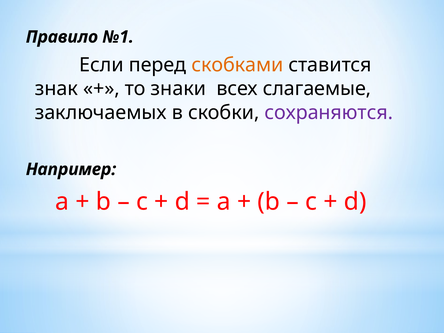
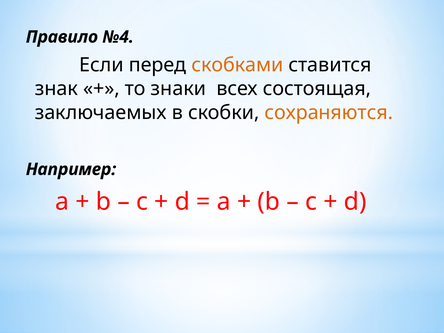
№1: №1 -> №4
слагаемые: слагаемые -> состоящая
сохраняются colour: purple -> orange
